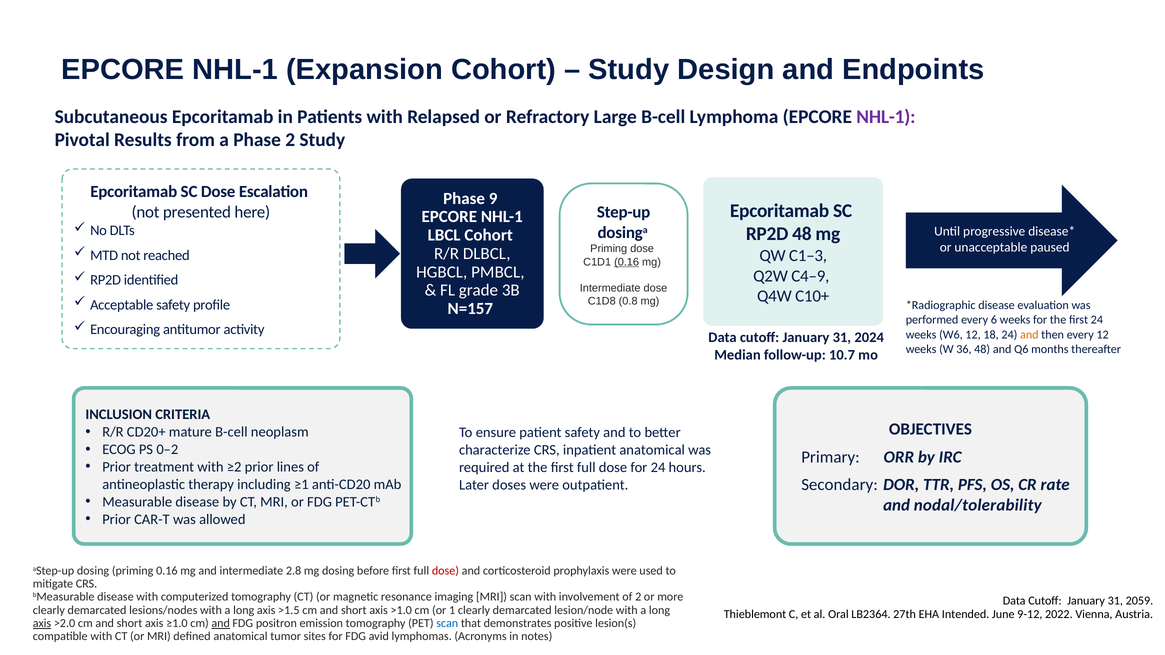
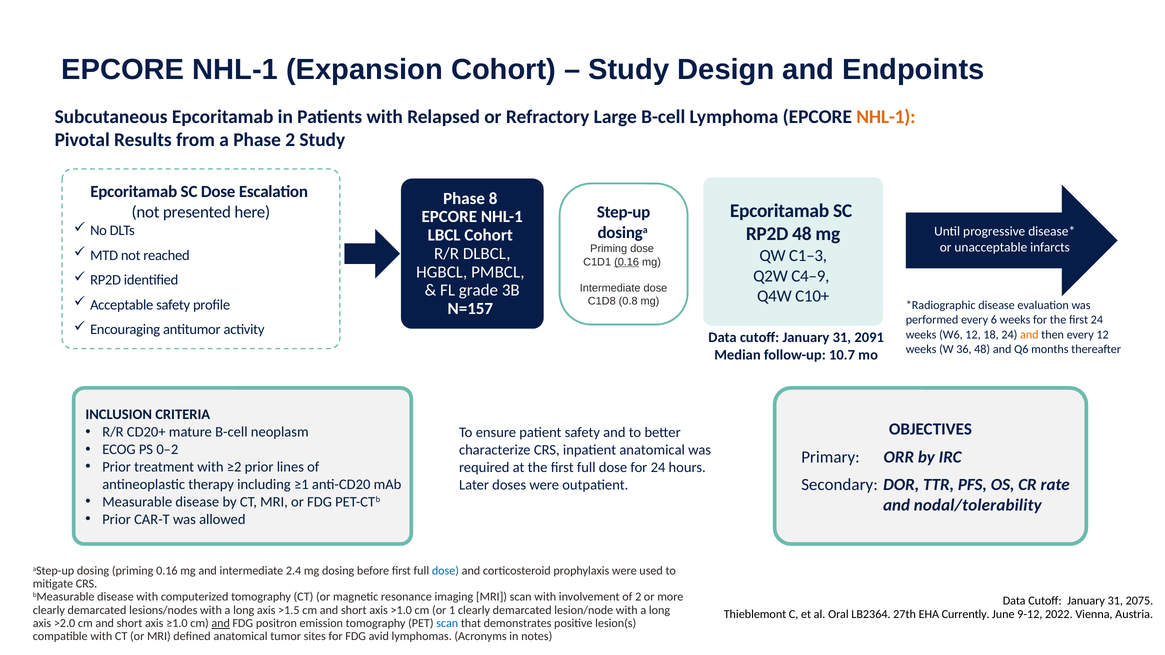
NHL-1 at (886, 117) colour: purple -> orange
9: 9 -> 8
paused: paused -> infarcts
2024: 2024 -> 2091
2.8: 2.8 -> 2.4
dose at (445, 571) colour: red -> blue
2059: 2059 -> 2075
Intended: Intended -> Currently
axis at (42, 624) underline: present -> none
